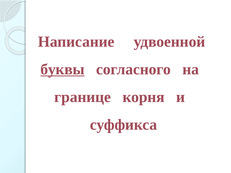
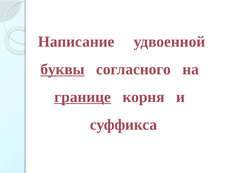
границе underline: none -> present
